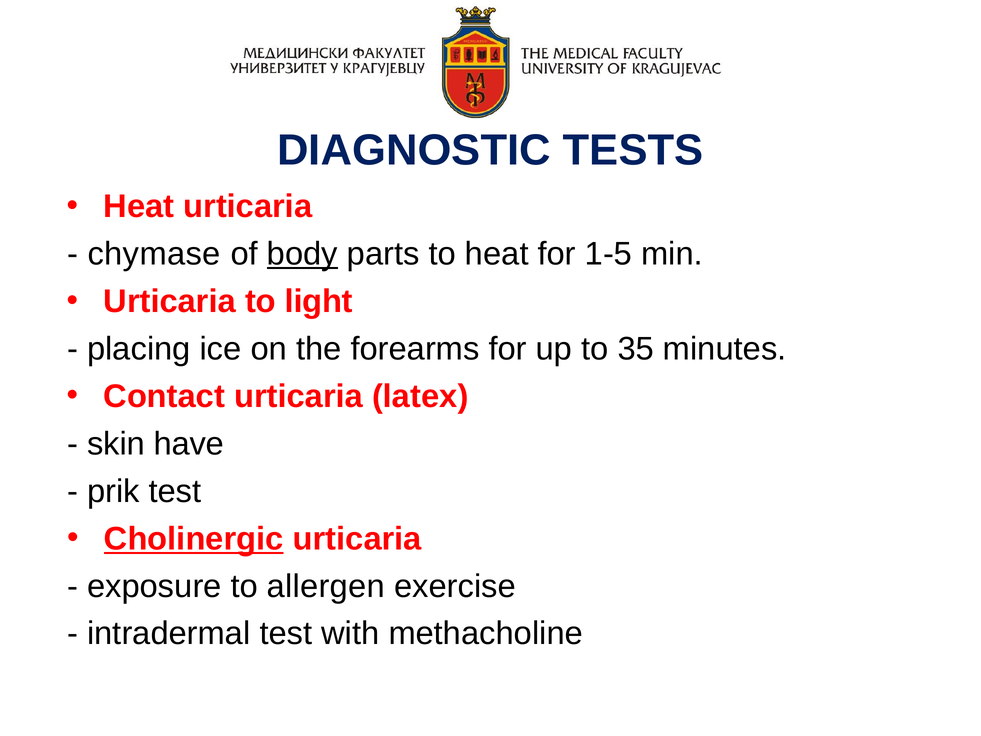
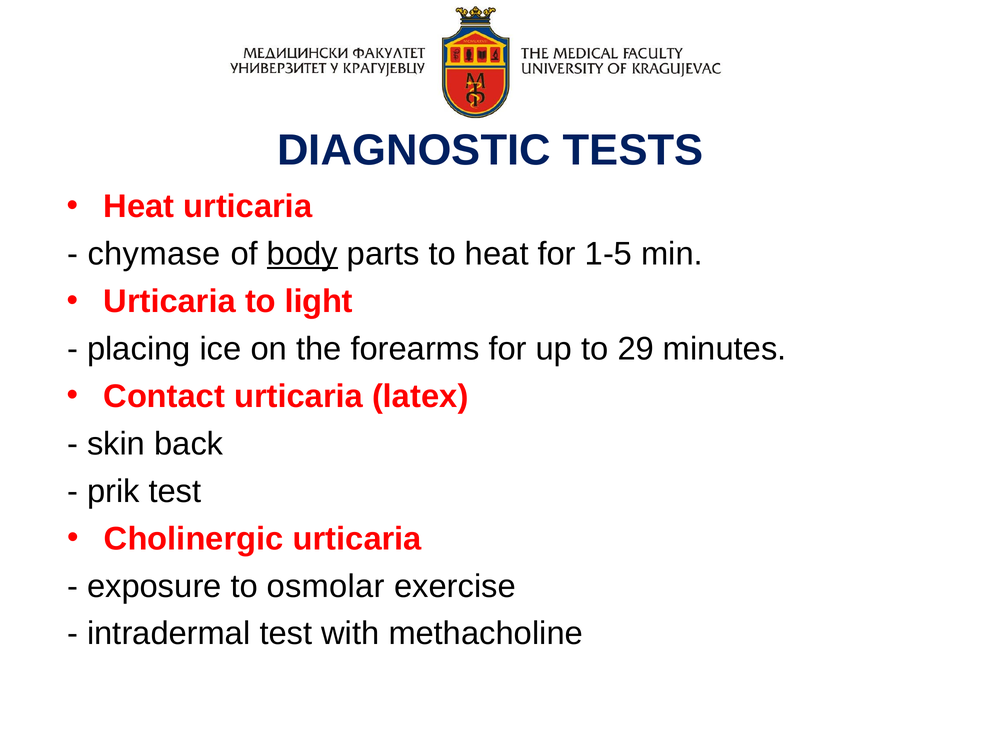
35: 35 -> 29
have: have -> back
Cholinergic underline: present -> none
allergen: allergen -> osmolar
